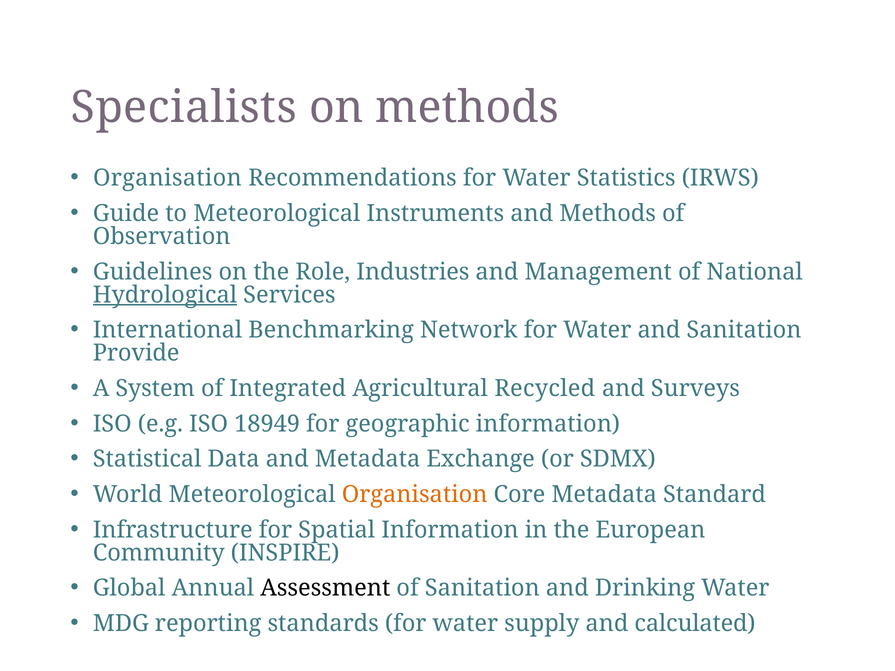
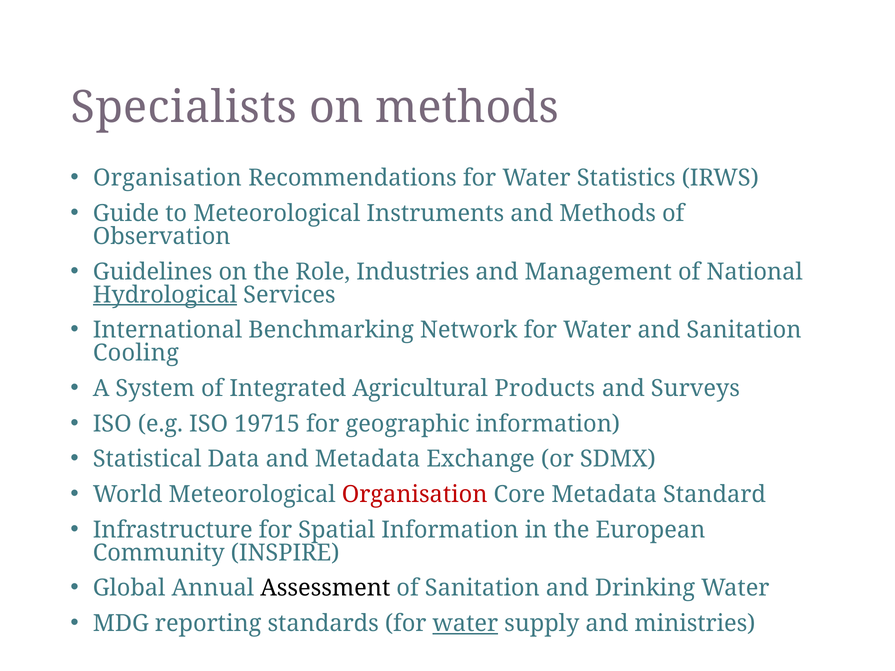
Provide: Provide -> Cooling
Recycled: Recycled -> Products
18949: 18949 -> 19715
Organisation at (415, 495) colour: orange -> red
water at (465, 624) underline: none -> present
calculated: calculated -> ministries
